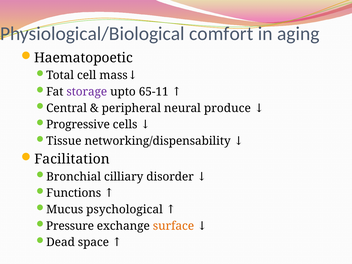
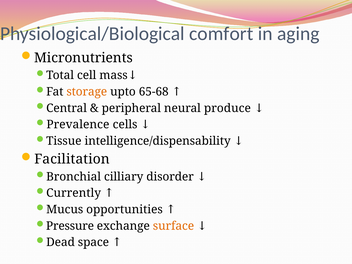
Haematopoetic: Haematopoetic -> Micronutrients
storage colour: purple -> orange
65-11: 65-11 -> 65-68
Progressive: Progressive -> Prevalence
networking/dispensability: networking/dispensability -> intelligence/dispensability
Functions: Functions -> Currently
psychological: psychological -> opportunities
